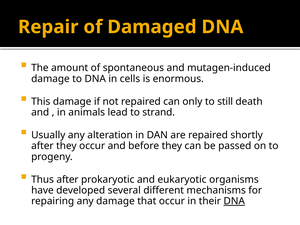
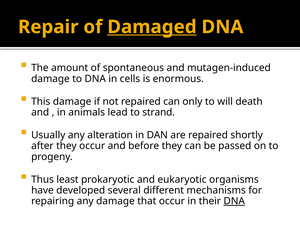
Damaged underline: none -> present
still: still -> will
Thus after: after -> least
